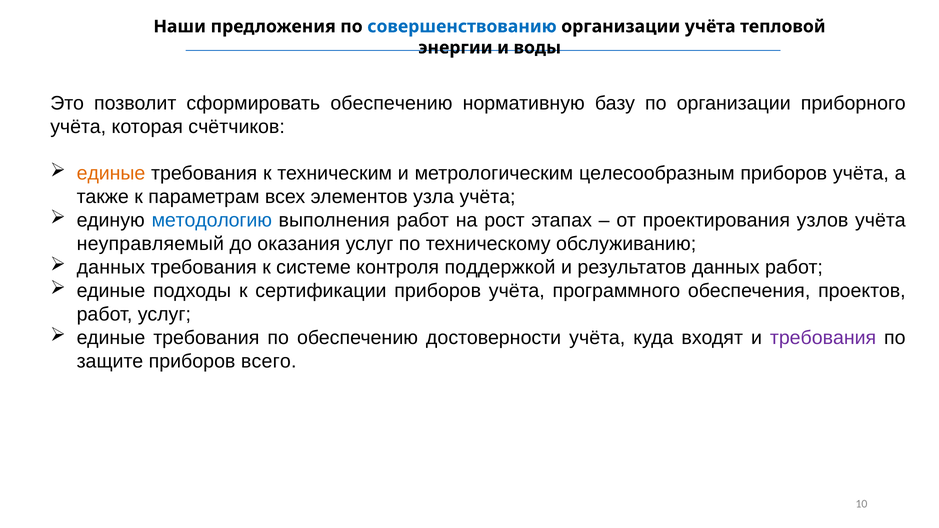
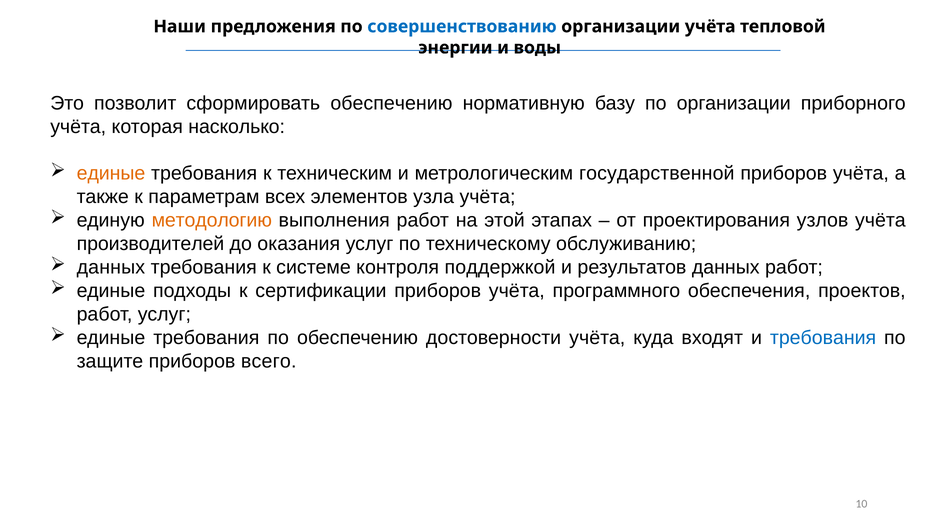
счётчиков: счётчиков -> насколько
целесообразным: целесообразным -> государственной
методологию colour: blue -> orange
рост: рост -> этой
неуправляемый: неуправляемый -> производителей
требования at (823, 338) colour: purple -> blue
